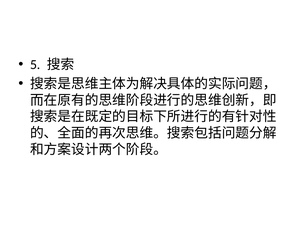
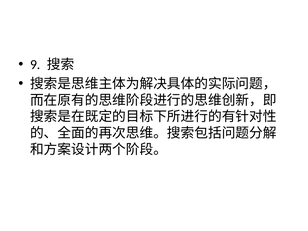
5: 5 -> 9
